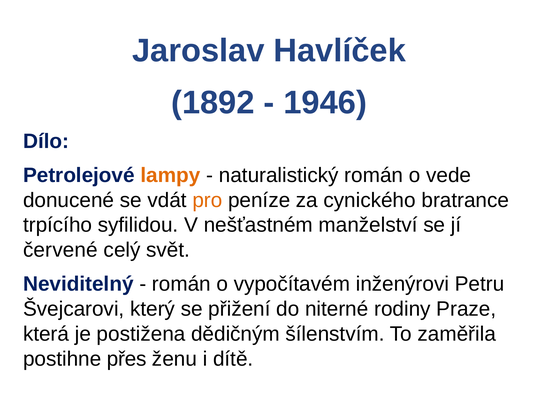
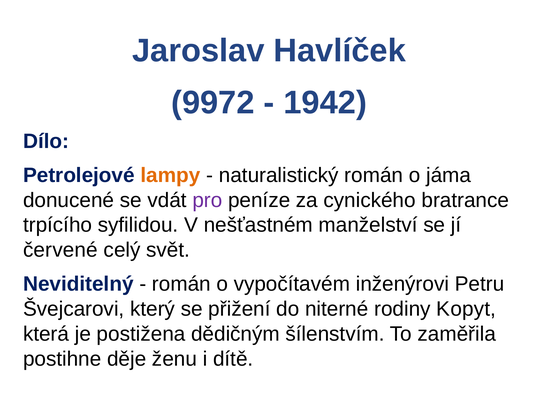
1892: 1892 -> 9972
1946: 1946 -> 1942
vede: vede -> jáma
pro colour: orange -> purple
Praze: Praze -> Kopyt
přes: přes -> děje
